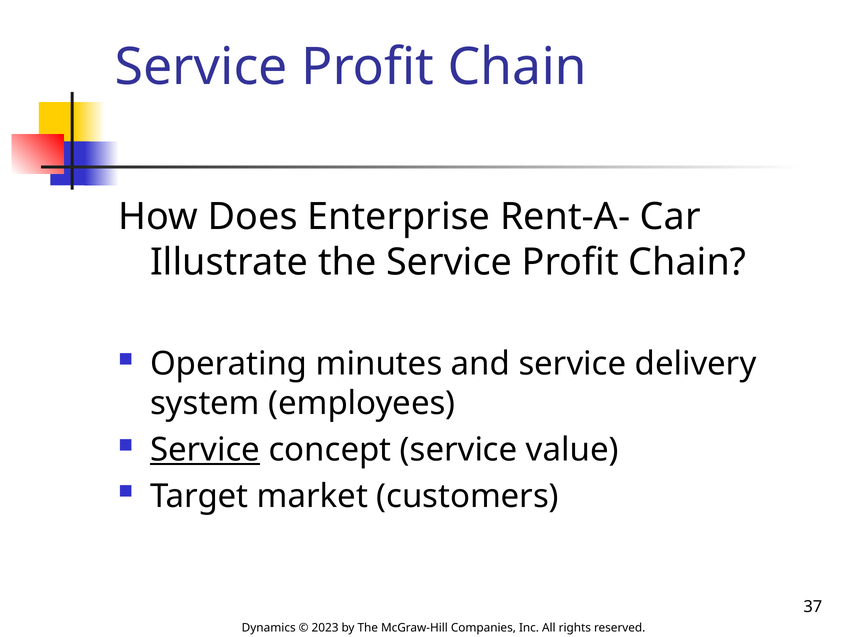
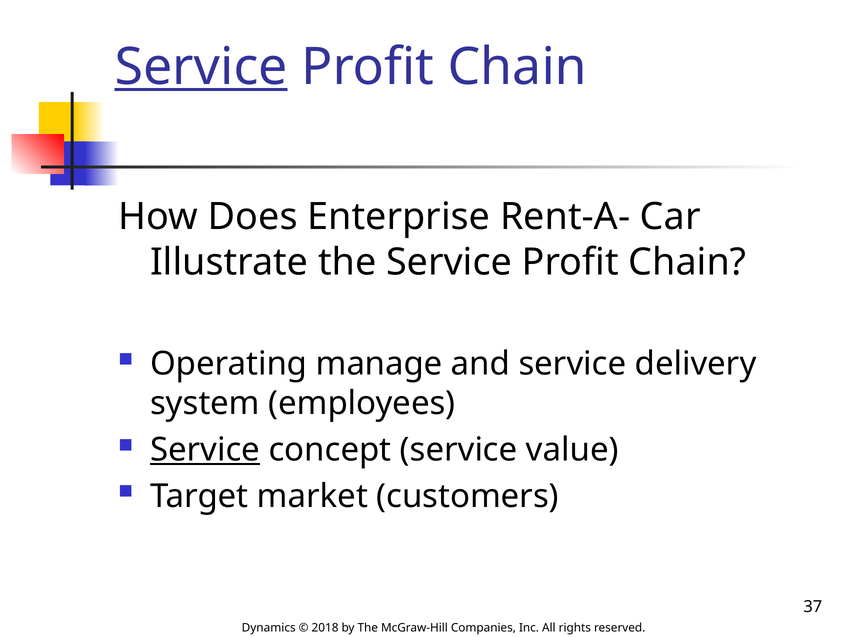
Service at (201, 67) underline: none -> present
minutes: minutes -> manage
2023: 2023 -> 2018
